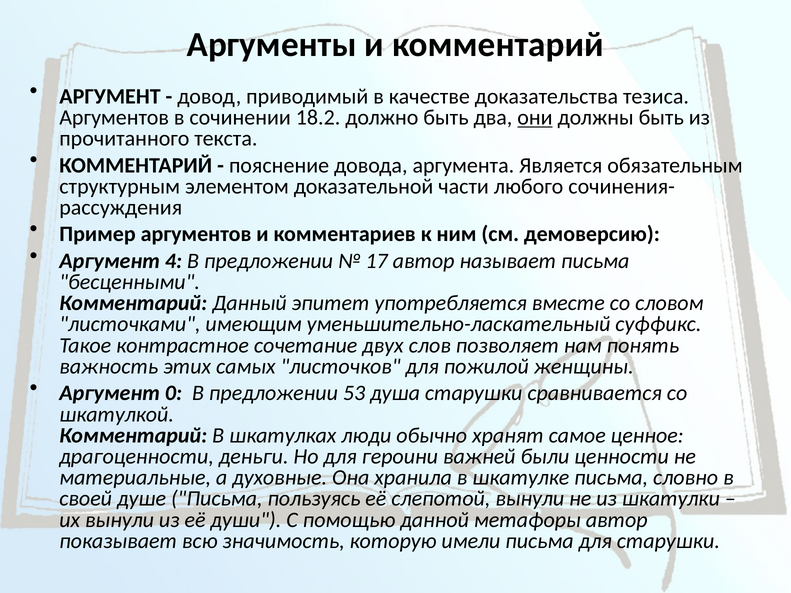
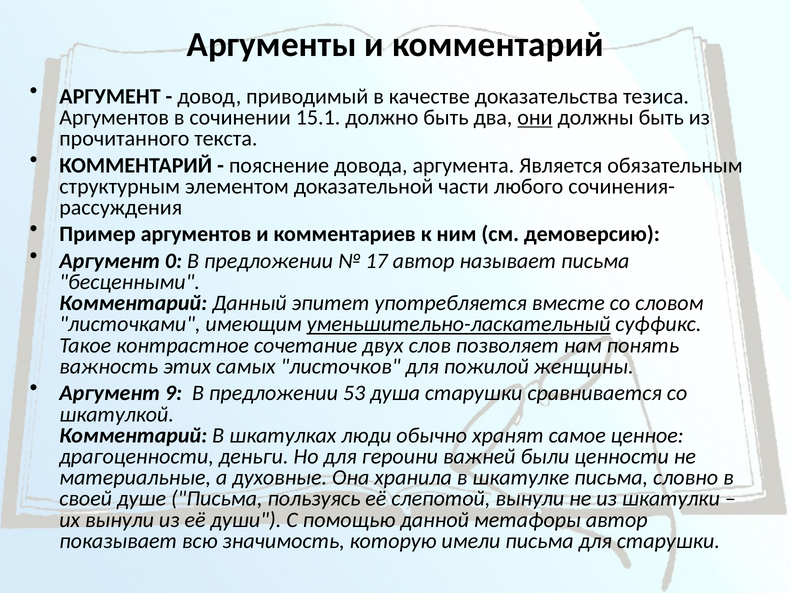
18.2: 18.2 -> 15.1
4: 4 -> 0
уменьшительно-ласкательный underline: none -> present
0: 0 -> 9
